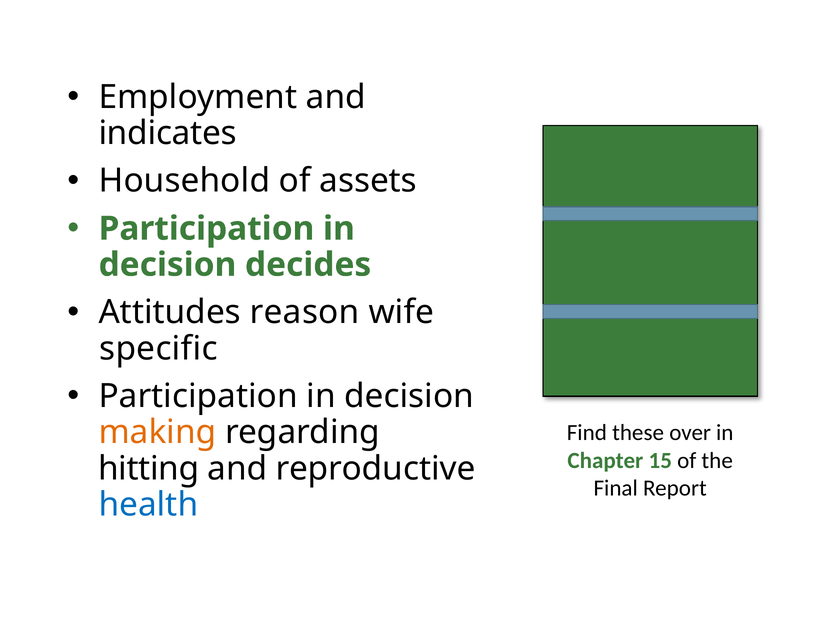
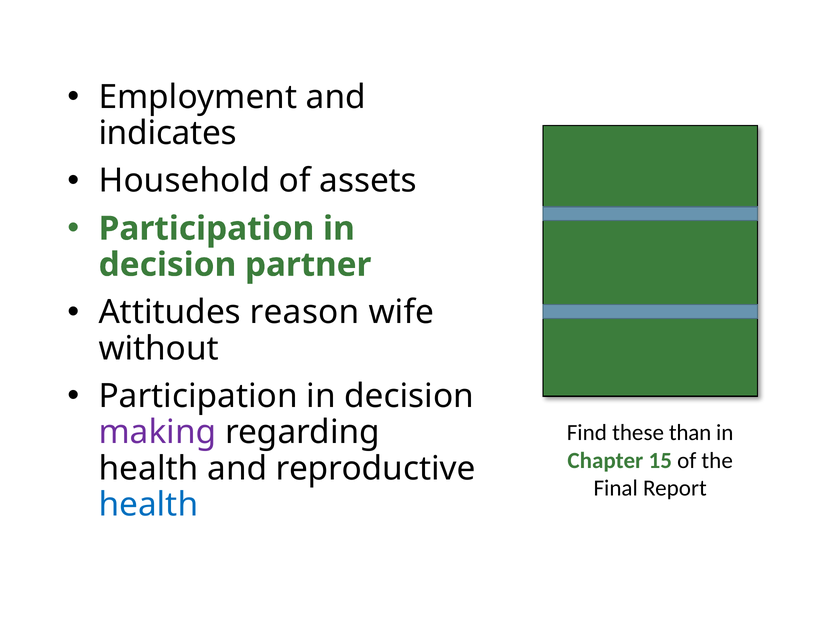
decides: decides -> partner
specific: specific -> without
making colour: orange -> purple
over: over -> than
hitting at (149, 468): hitting -> health
